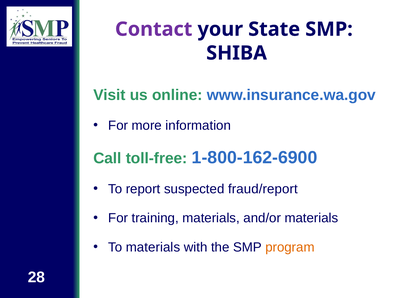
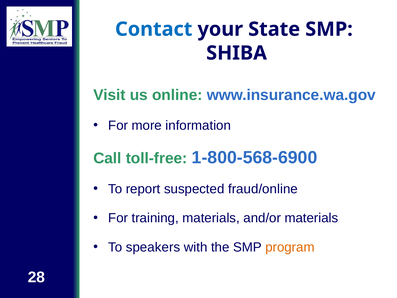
Contact colour: purple -> blue
1-800-162-6900: 1-800-162-6900 -> 1-800-568-6900
fraud/report: fraud/report -> fraud/online
To materials: materials -> speakers
